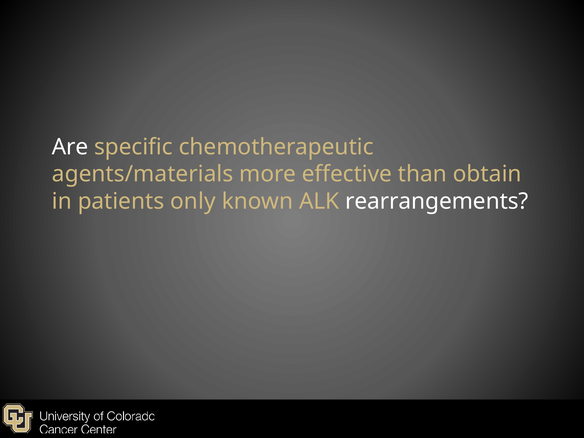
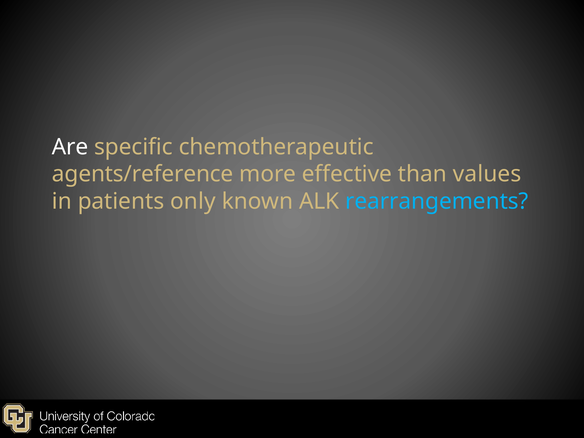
agents/materials: agents/materials -> agents/reference
obtain: obtain -> values
rearrangements colour: white -> light blue
